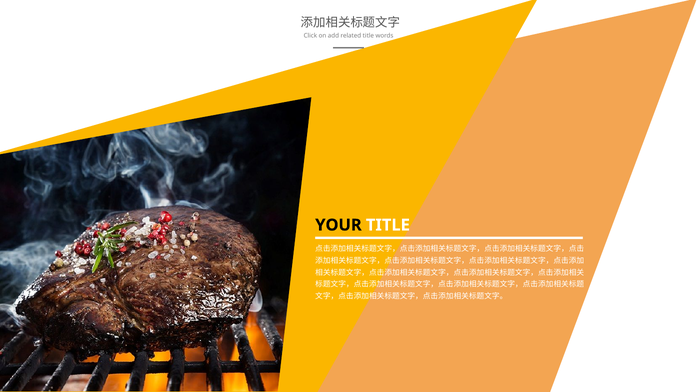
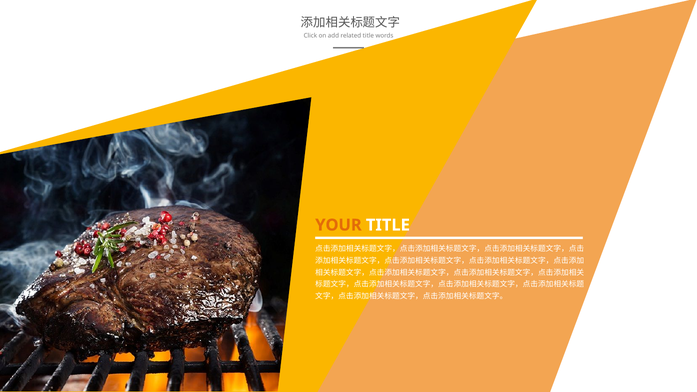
YOUR colour: black -> orange
